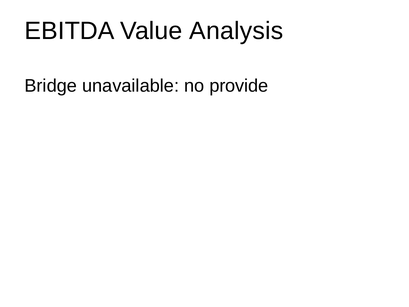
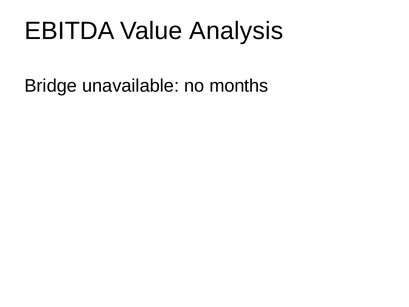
provide: provide -> months
